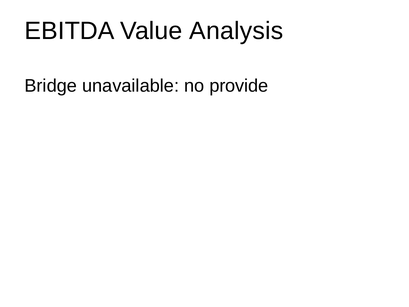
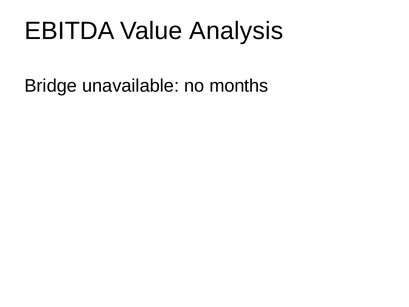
provide: provide -> months
